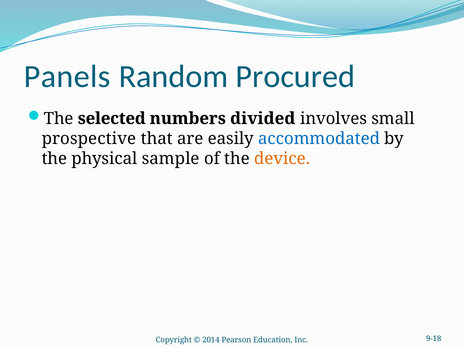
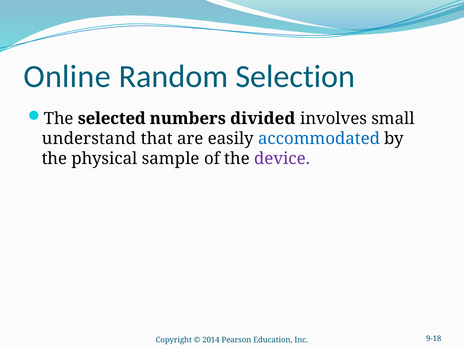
Panels: Panels -> Online
Procured: Procured -> Selection
prospective: prospective -> understand
device colour: orange -> purple
